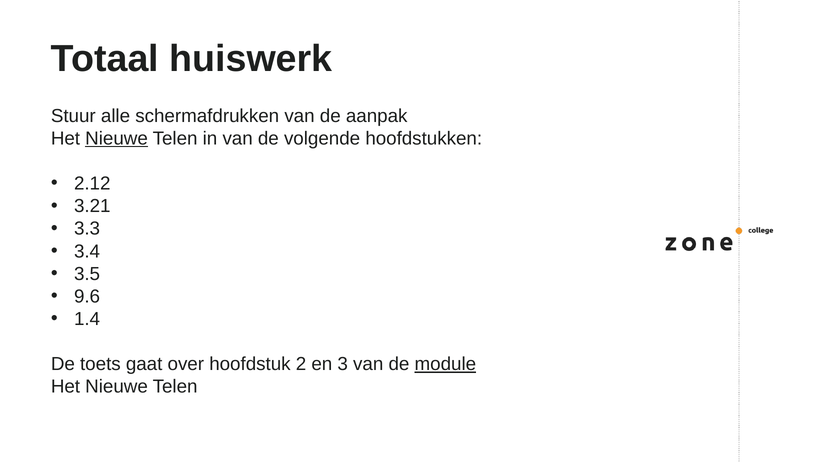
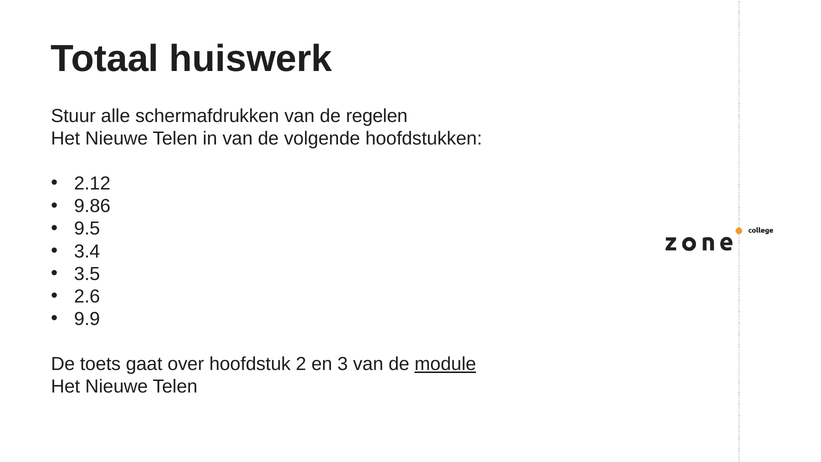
aanpak: aanpak -> regelen
Nieuwe at (117, 138) underline: present -> none
3.21: 3.21 -> 9.86
3.3: 3.3 -> 9.5
9.6: 9.6 -> 2.6
1.4: 1.4 -> 9.9
